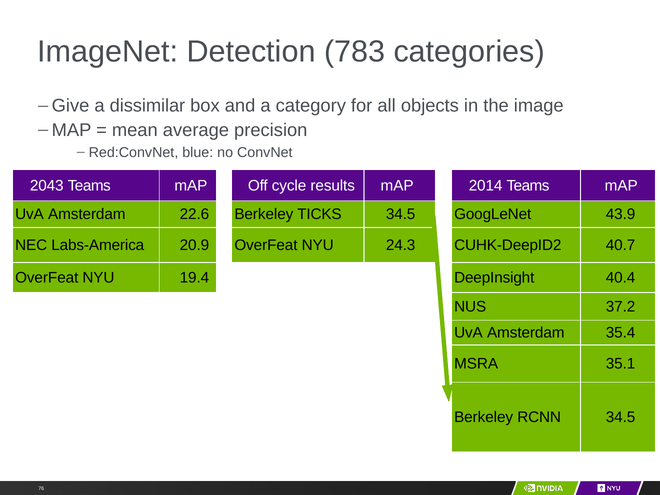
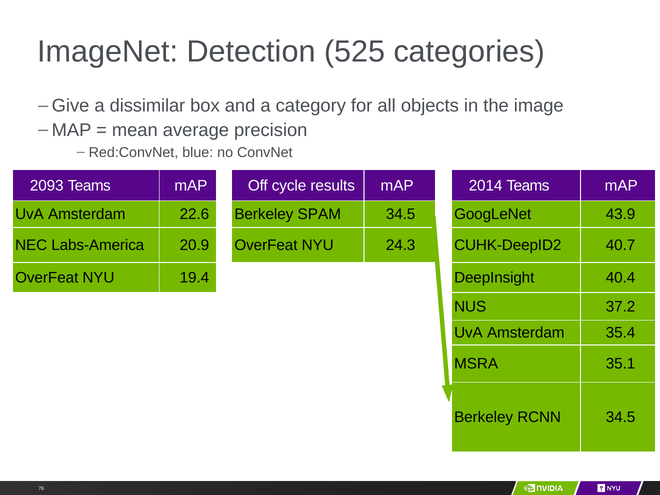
783: 783 -> 525
2043: 2043 -> 2093
TICKS: TICKS -> SPAM
